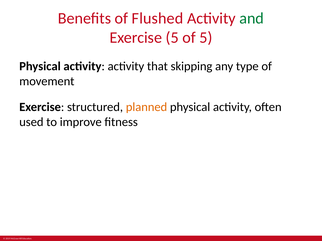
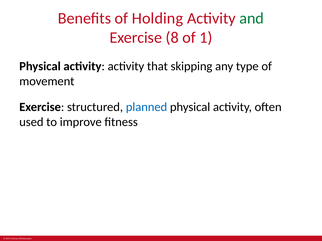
Flushed: Flushed -> Holding
Exercise 5: 5 -> 8
of 5: 5 -> 1
planned colour: orange -> blue
